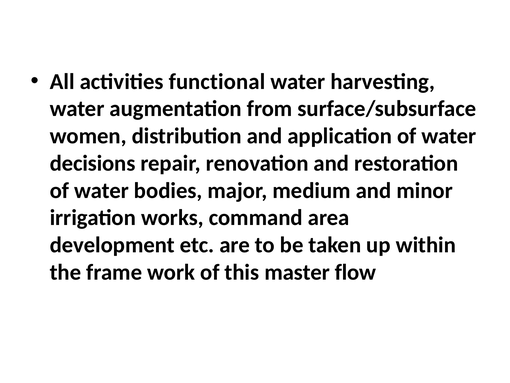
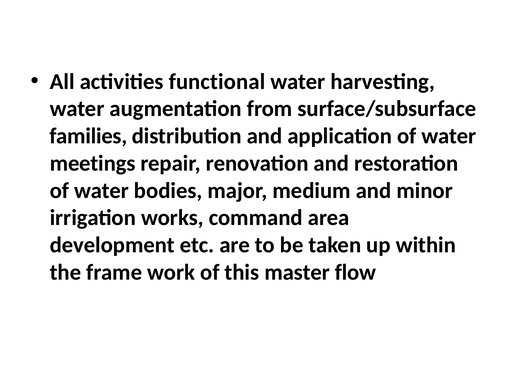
women: women -> families
decisions: decisions -> meetings
